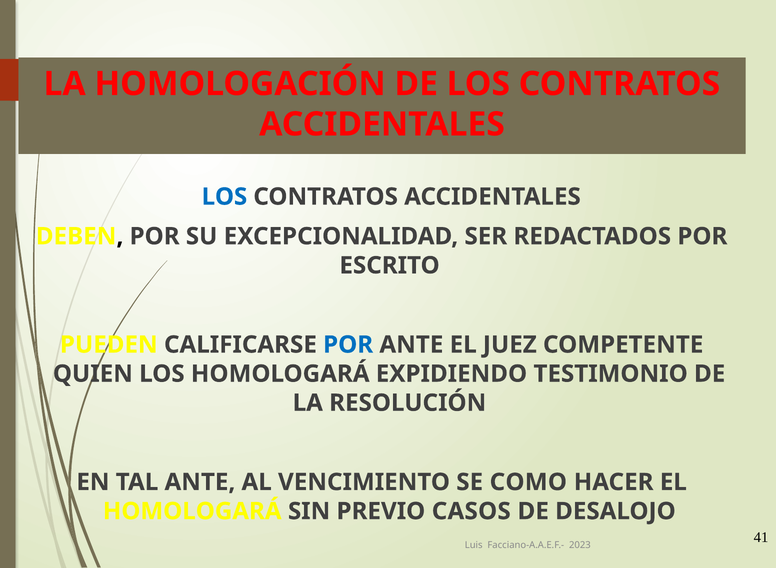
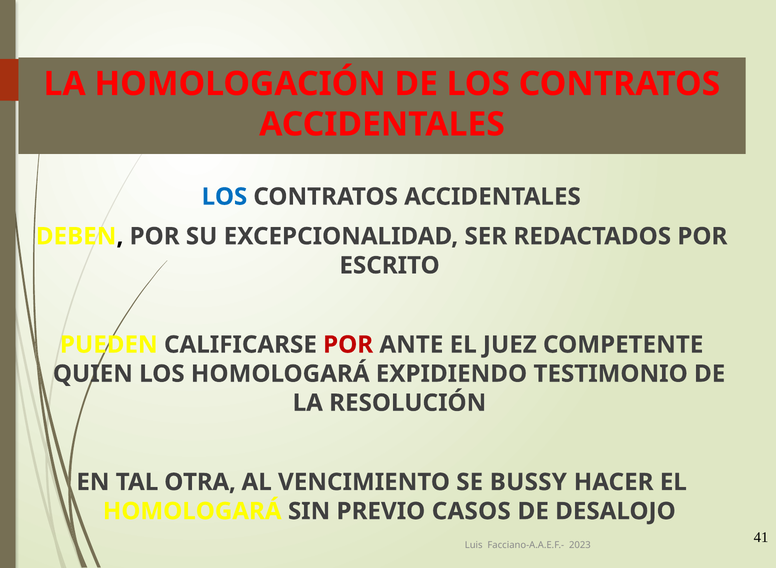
POR at (348, 345) colour: blue -> red
TAL ANTE: ANTE -> OTRA
COMO: COMO -> BUSSY
